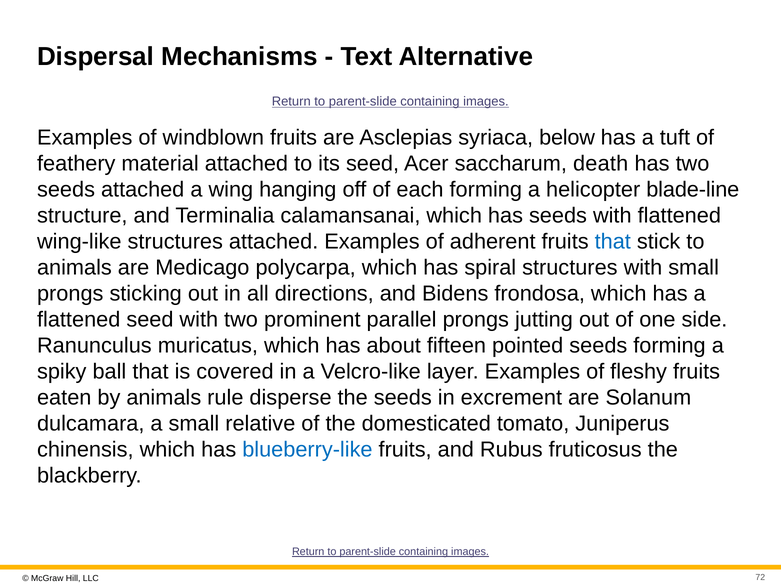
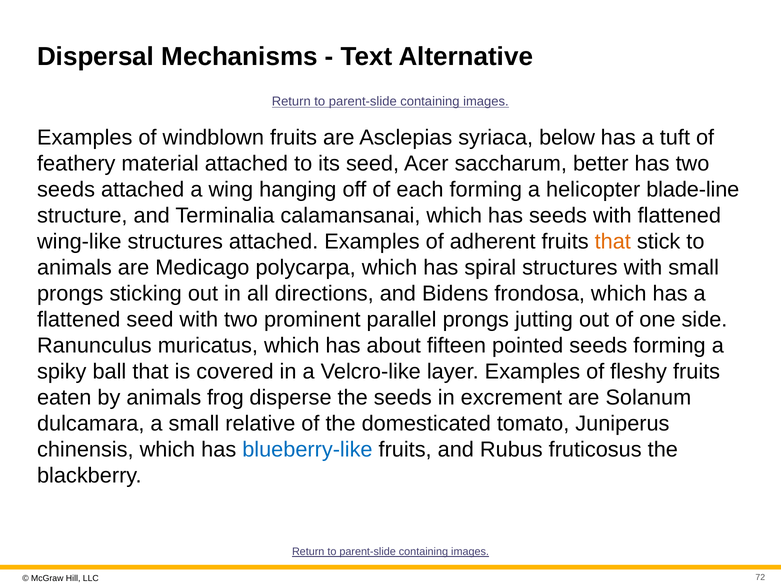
death: death -> better
that at (613, 242) colour: blue -> orange
rule: rule -> frog
